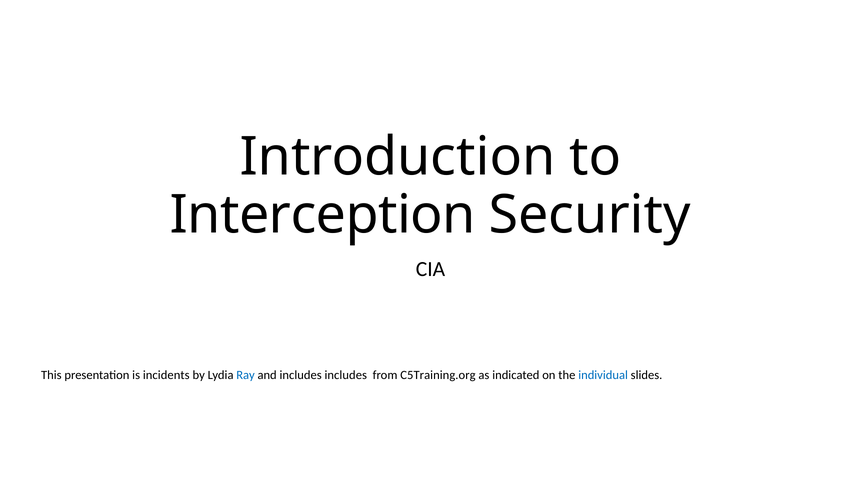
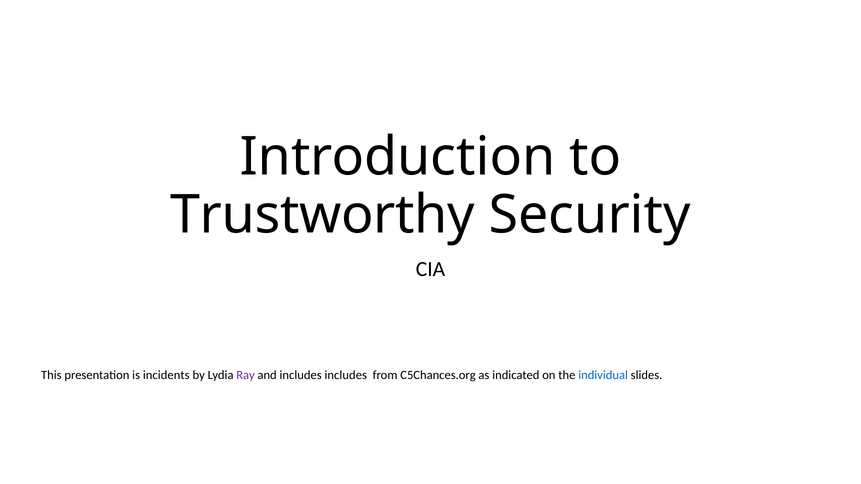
Interception: Interception -> Trustworthy
Ray colour: blue -> purple
C5Training.org: C5Training.org -> C5Chances.org
